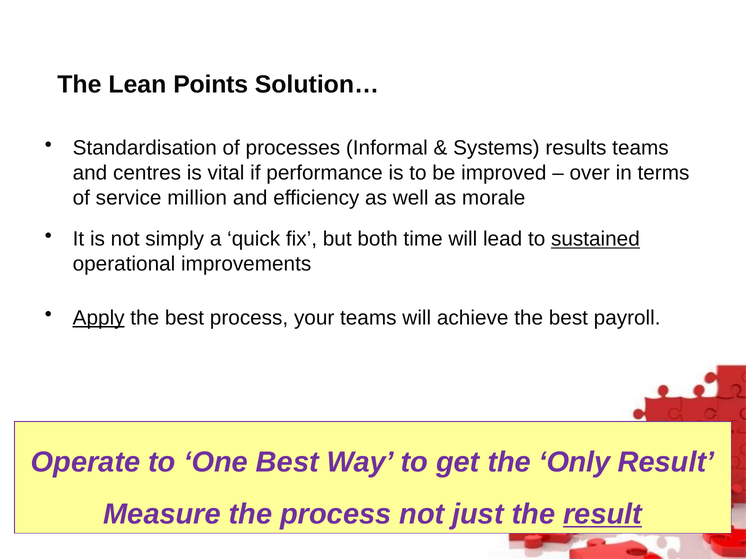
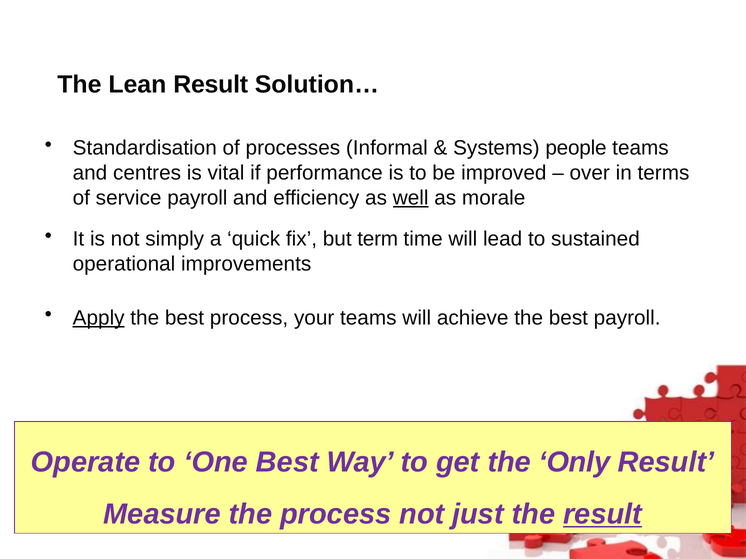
Lean Points: Points -> Result
results: results -> people
service million: million -> payroll
well underline: none -> present
both: both -> term
sustained underline: present -> none
